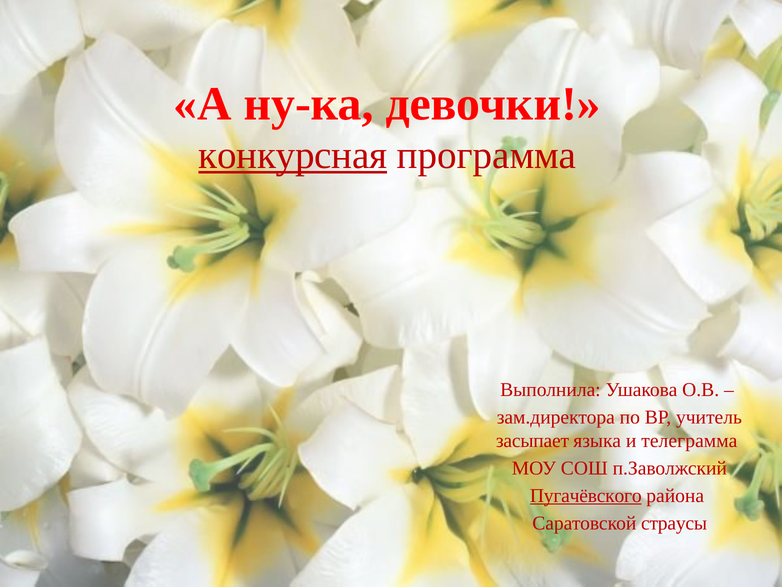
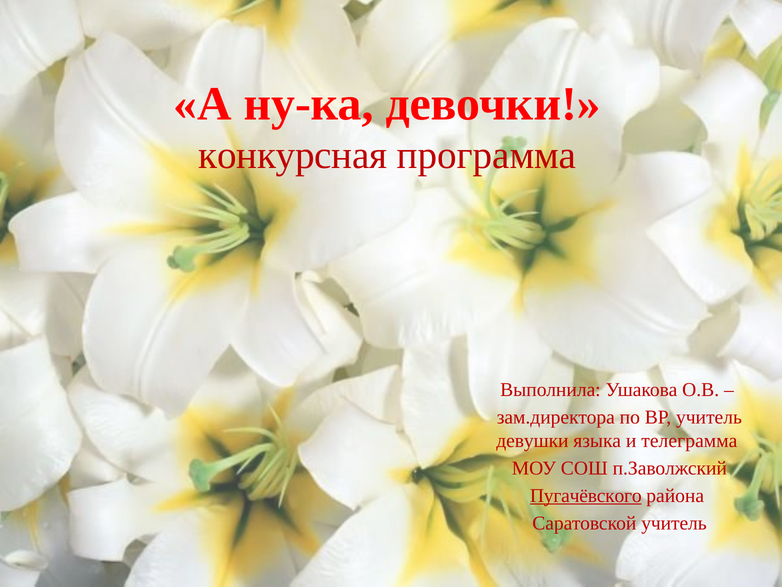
конкурсная underline: present -> none
засыпает: засыпает -> девушки
Саратовской страусы: страусы -> учитель
